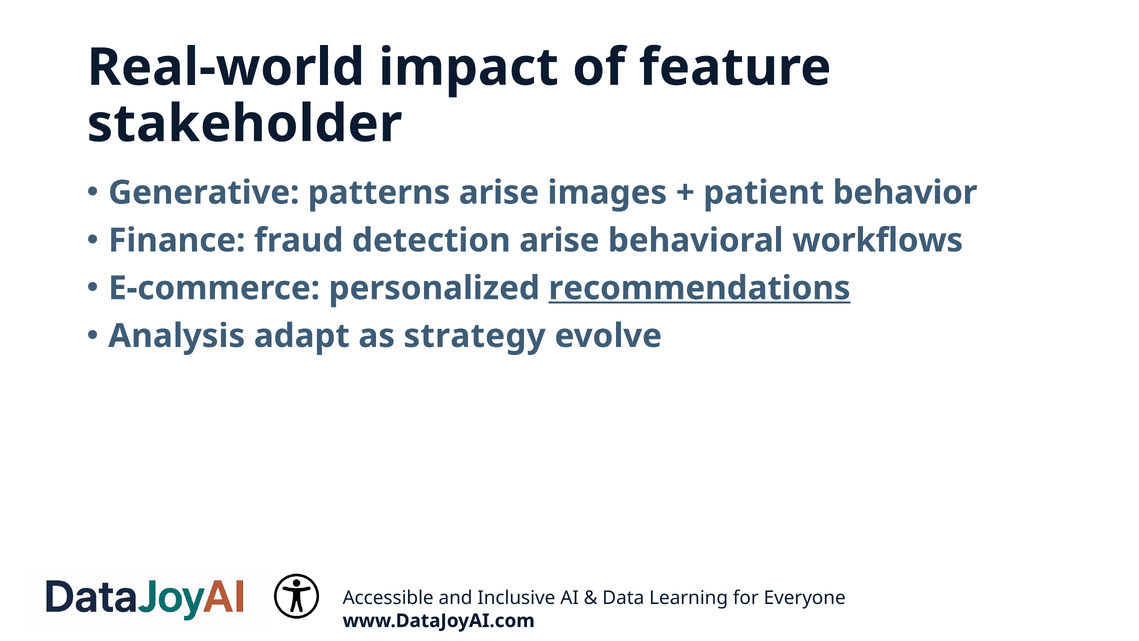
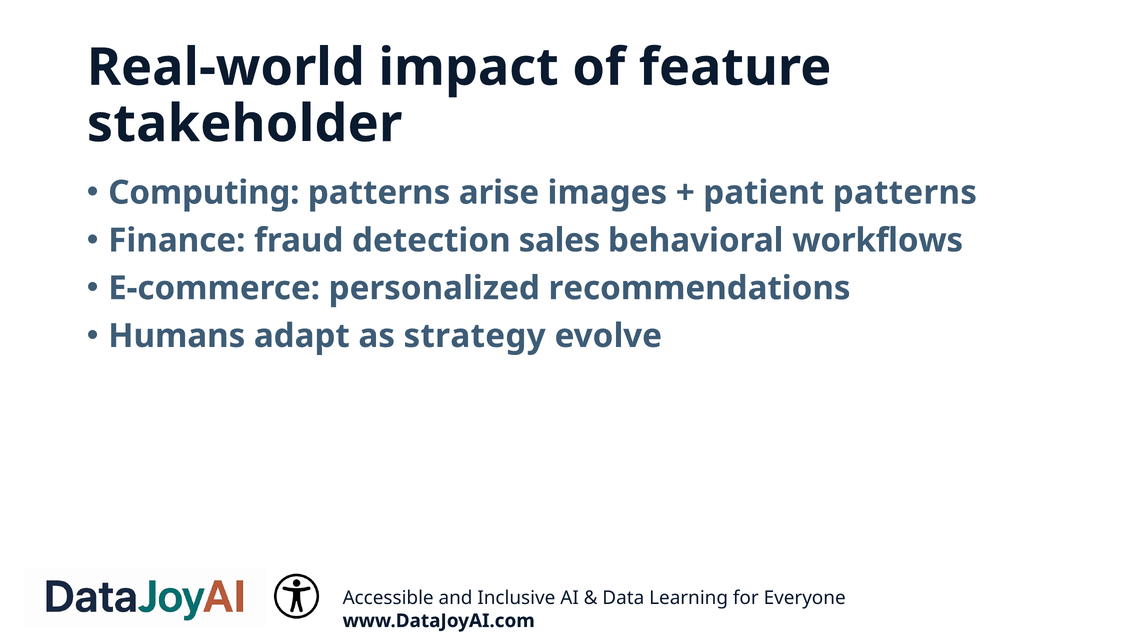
Generative: Generative -> Computing
patient behavior: behavior -> patterns
detection arise: arise -> sales
recommendations underline: present -> none
Analysis: Analysis -> Humans
